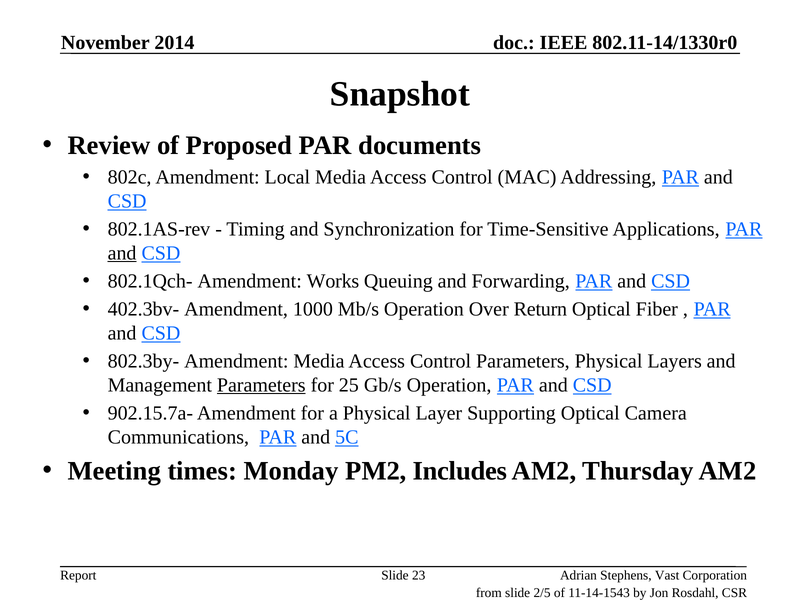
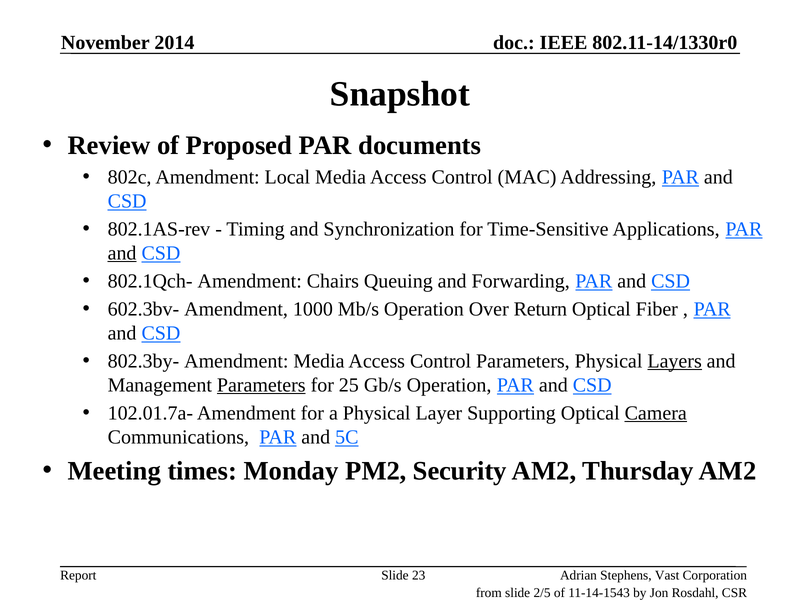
Works: Works -> Chairs
402.3bv-: 402.3bv- -> 602.3bv-
Layers underline: none -> present
902.15.7a-: 902.15.7a- -> 102.01.7a-
Camera underline: none -> present
Includes: Includes -> Security
